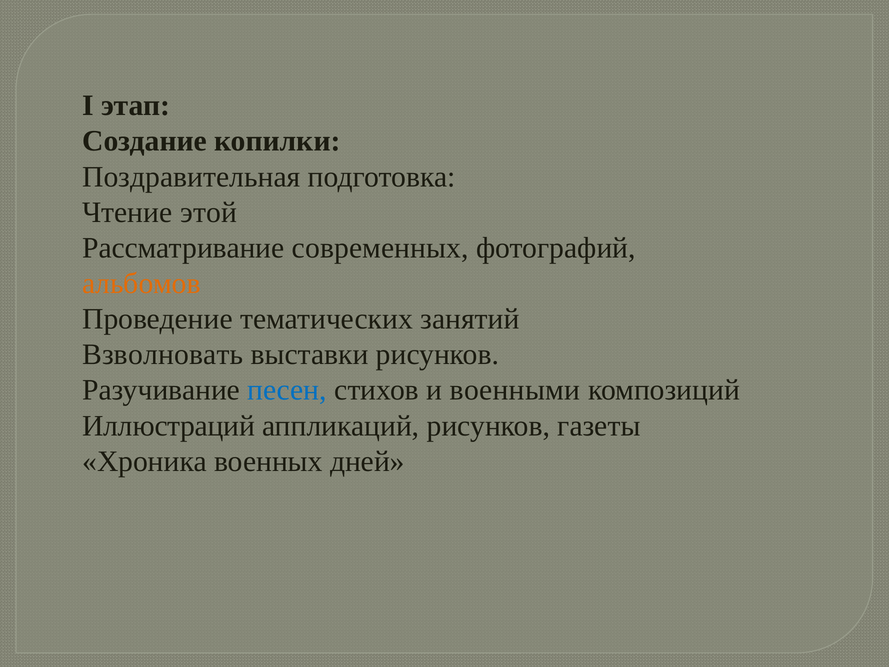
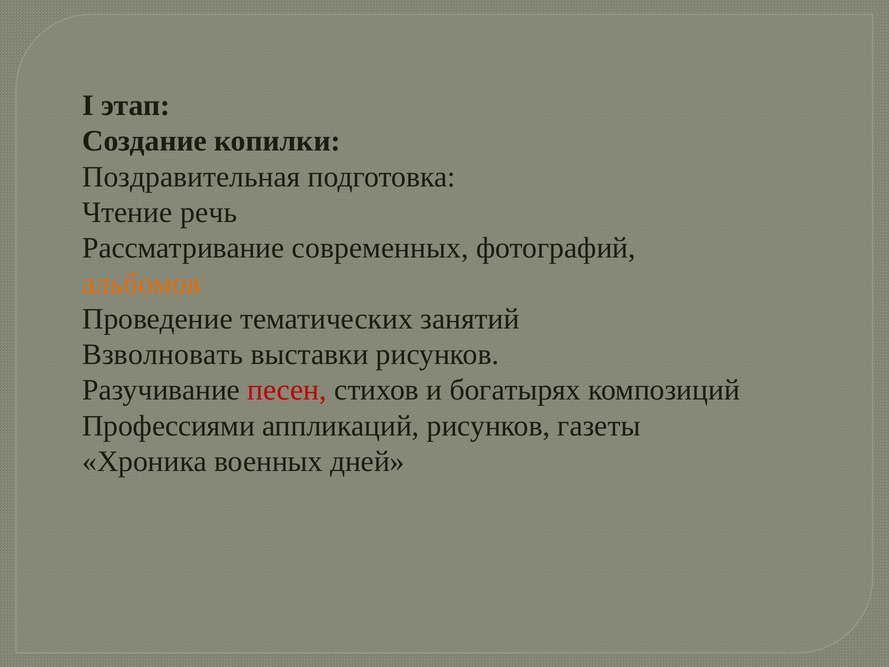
этой: этой -> речь
песен colour: blue -> red
военными: военными -> богатырях
Иллюстраций: Иллюстраций -> Профессиями
